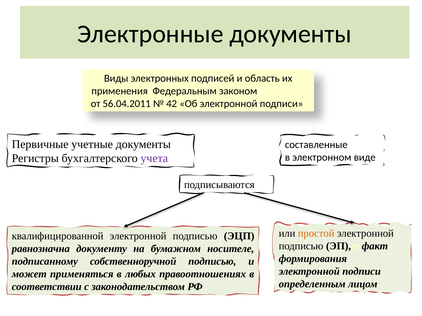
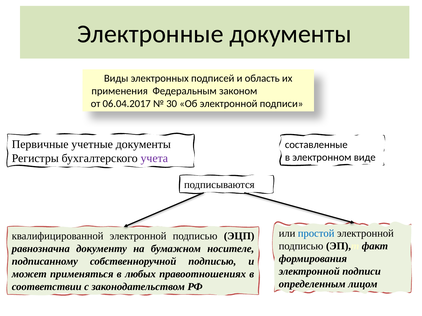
56.04.2011: 56.04.2011 -> 06.04.2017
42: 42 -> 30
простой colour: orange -> blue
